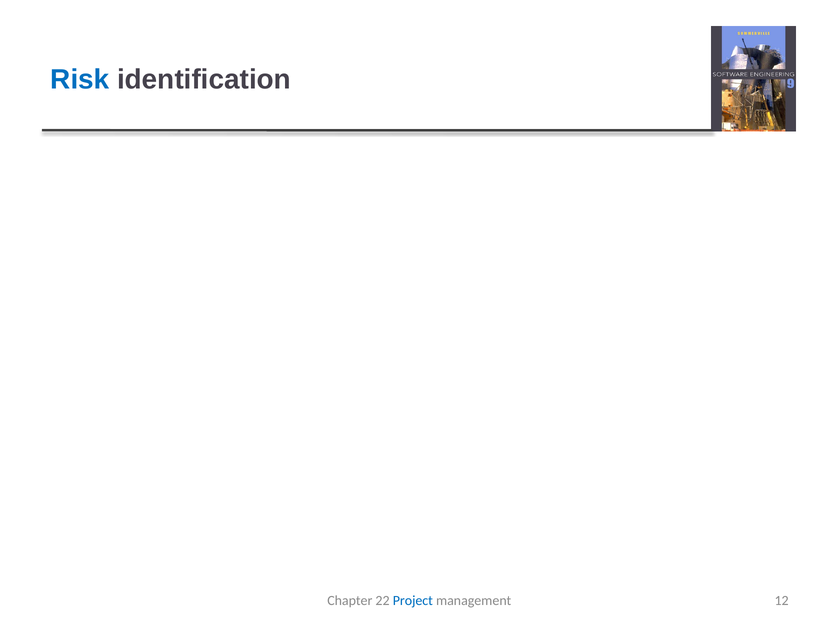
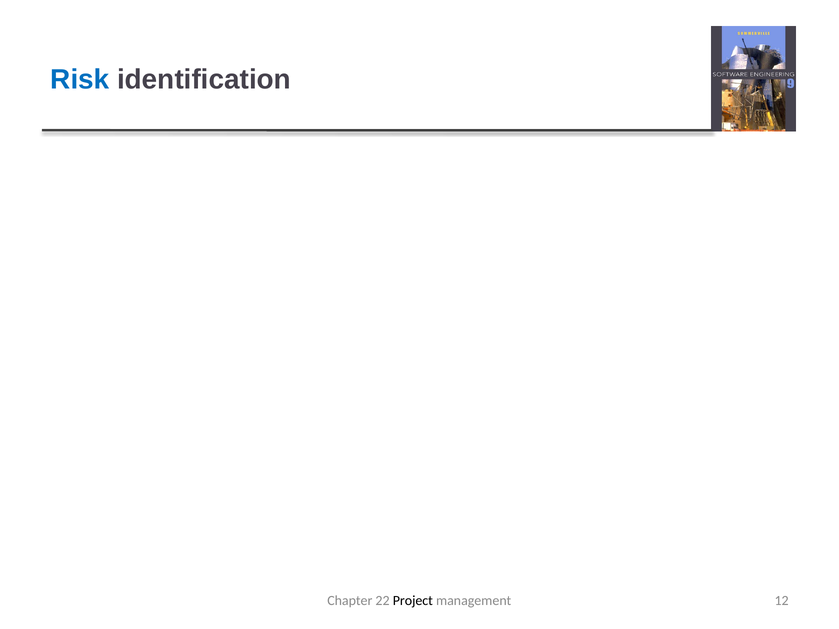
Project at (413, 601) colour: blue -> black
